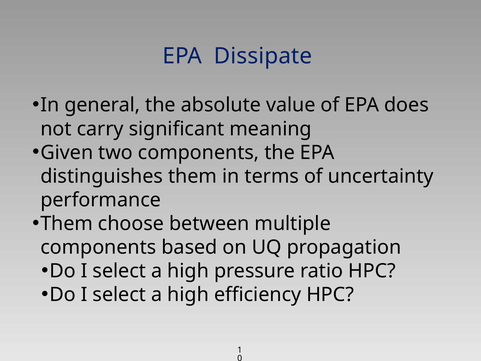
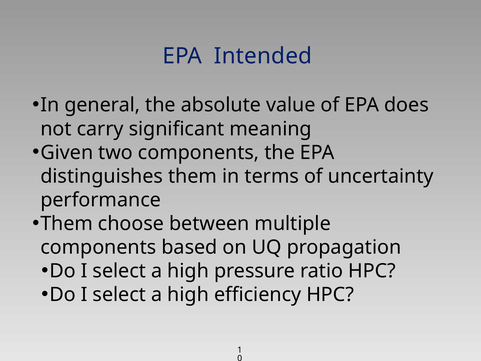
Dissipate: Dissipate -> Intended
